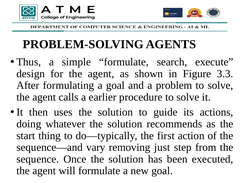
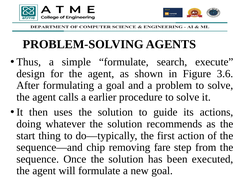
3.3: 3.3 -> 3.6
vary: vary -> chip
just: just -> fare
